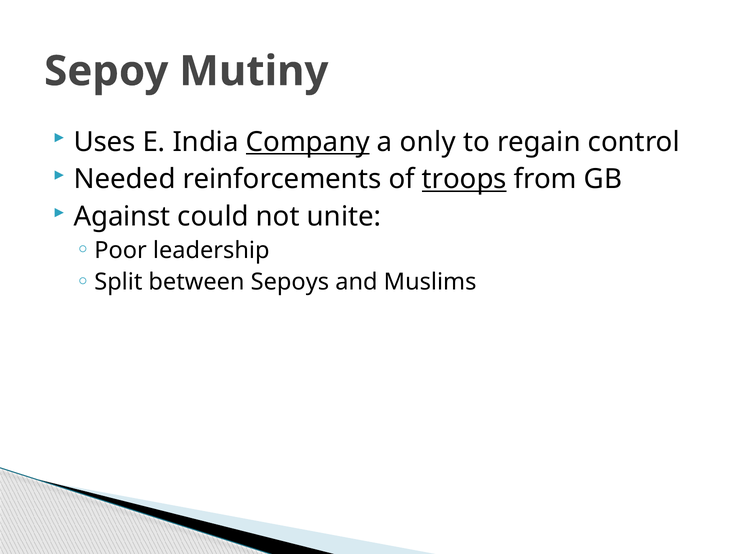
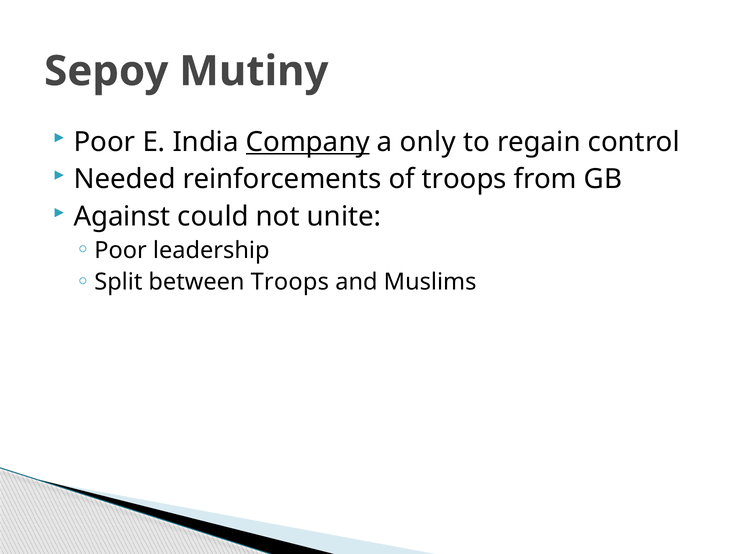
Uses at (105, 142): Uses -> Poor
troops at (464, 179) underline: present -> none
between Sepoys: Sepoys -> Troops
